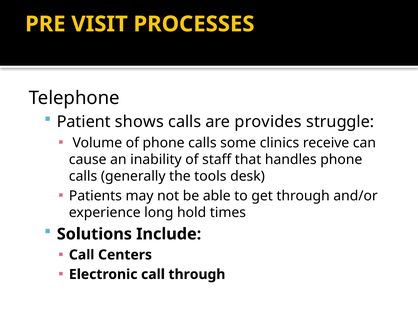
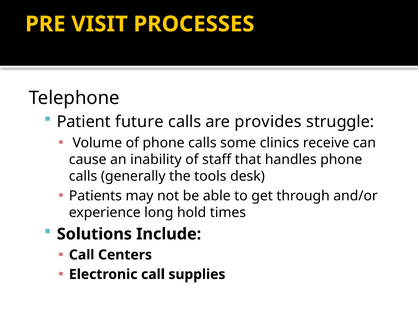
shows: shows -> future
call through: through -> supplies
